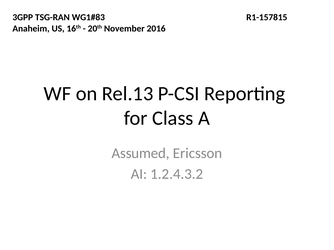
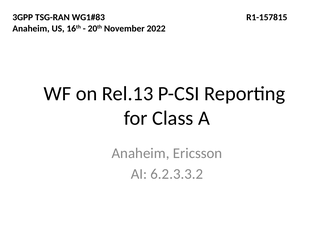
2016: 2016 -> 2022
Assumed at (141, 154): Assumed -> Anaheim
1.2.4.3.2: 1.2.4.3.2 -> 6.2.3.3.2
